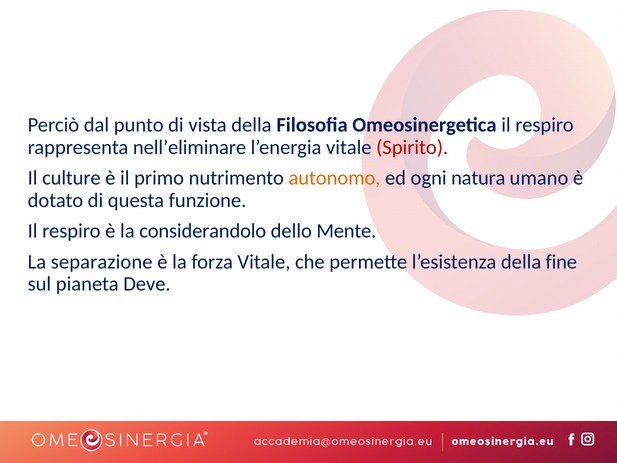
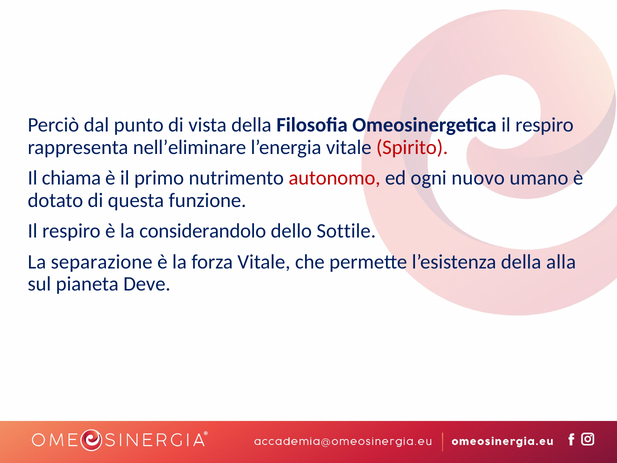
culture: culture -> chiama
autonomo colour: orange -> red
natura: natura -> nuovo
Mente: Mente -> Sottile
fine: fine -> alla
